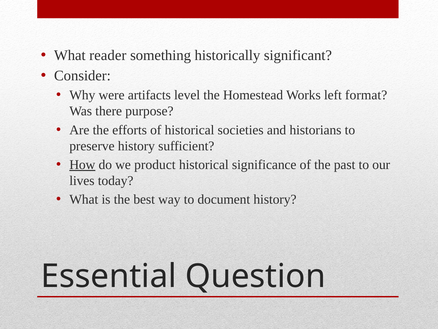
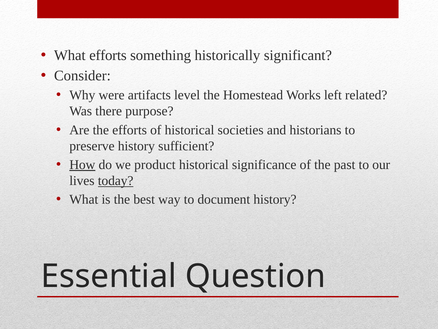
What reader: reader -> efforts
format: format -> related
today underline: none -> present
